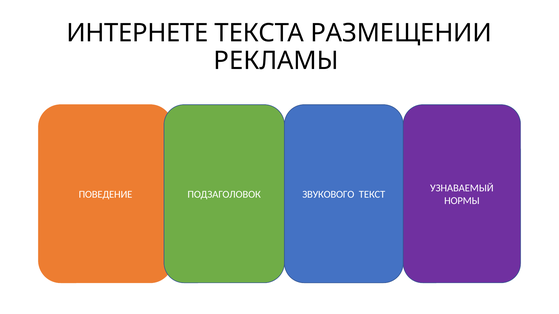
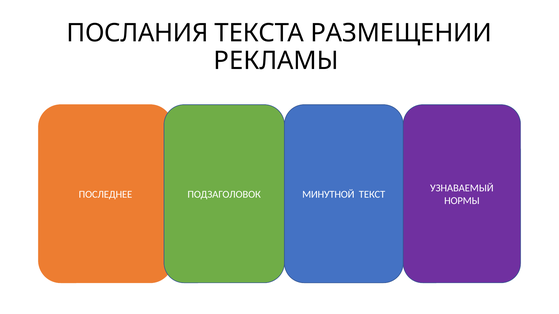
ИНТЕРНЕТЕ: ИНТЕРНЕТЕ -> ПОСЛАНИЯ
ПОВЕДЕНИЕ: ПОВЕДЕНИЕ -> ПОСЛЕДНЕЕ
ЗВУКОВОГО: ЗВУКОВОГО -> МИНУТНОЙ
